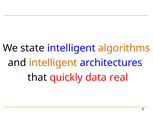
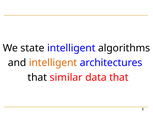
algorithms colour: orange -> black
quickly: quickly -> similar
data real: real -> that
